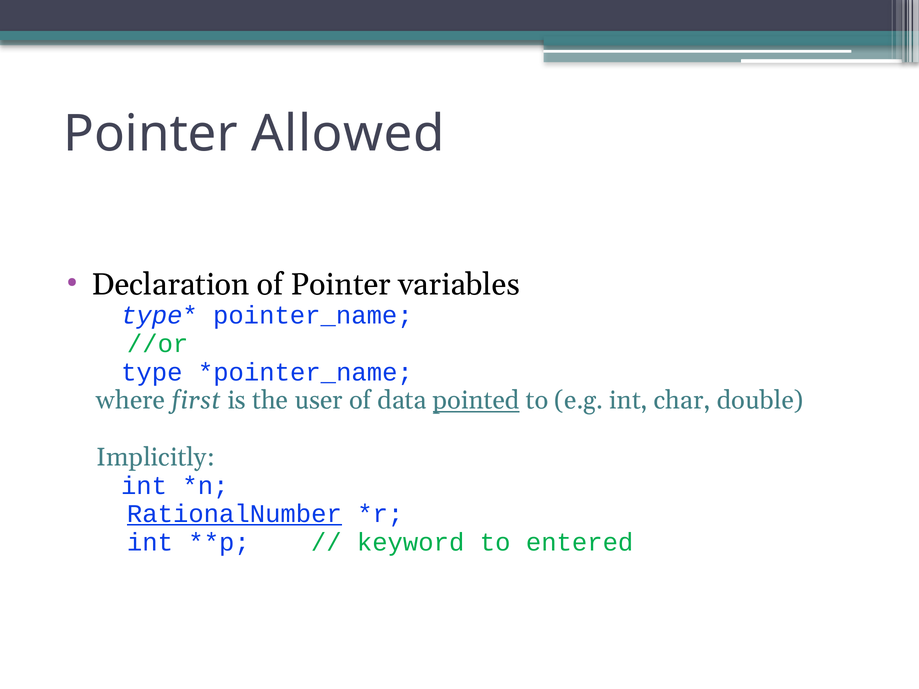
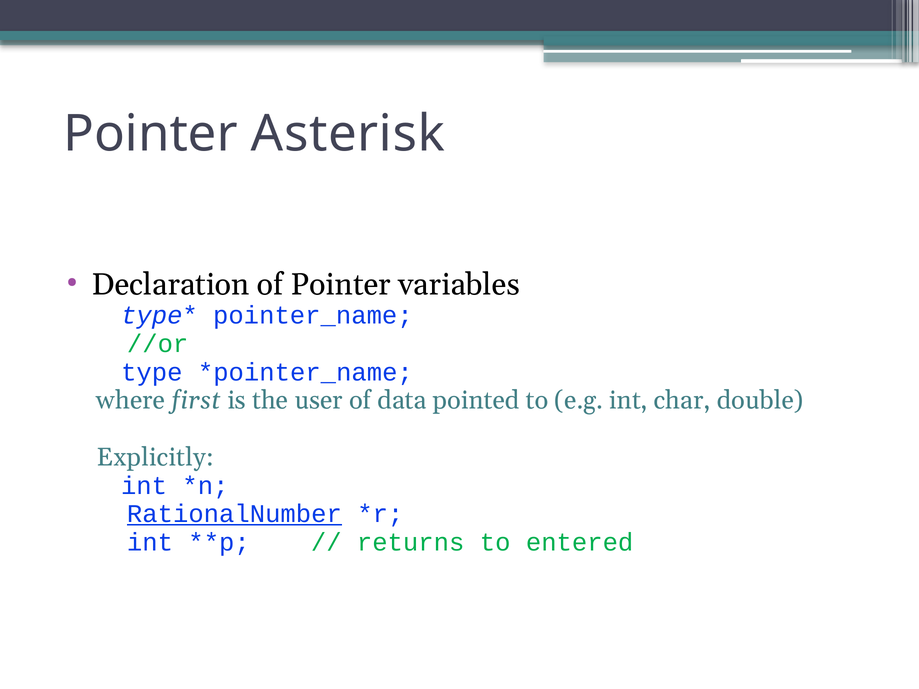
Allowed: Allowed -> Asterisk
pointed underline: present -> none
Implicitly: Implicitly -> Explicitly
keyword: keyword -> returns
